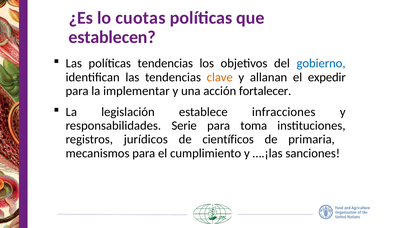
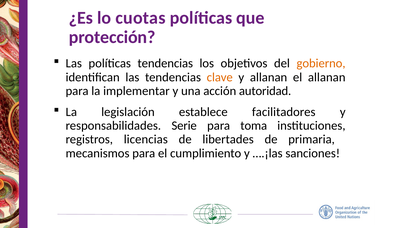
establecen: establecen -> protección
gobierno colour: blue -> orange
el expedir: expedir -> allanan
fortalecer: fortalecer -> autoridad
infracciones: infracciones -> facilitadores
jurídicos: jurídicos -> licencias
científicos: científicos -> libertades
